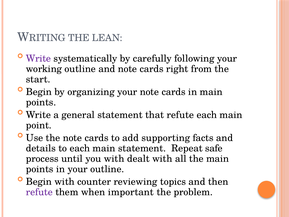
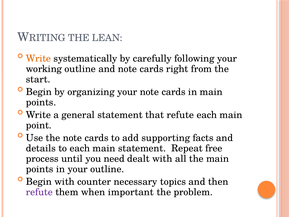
Write at (38, 58) colour: purple -> orange
safe: safe -> free
you with: with -> need
reviewing: reviewing -> necessary
